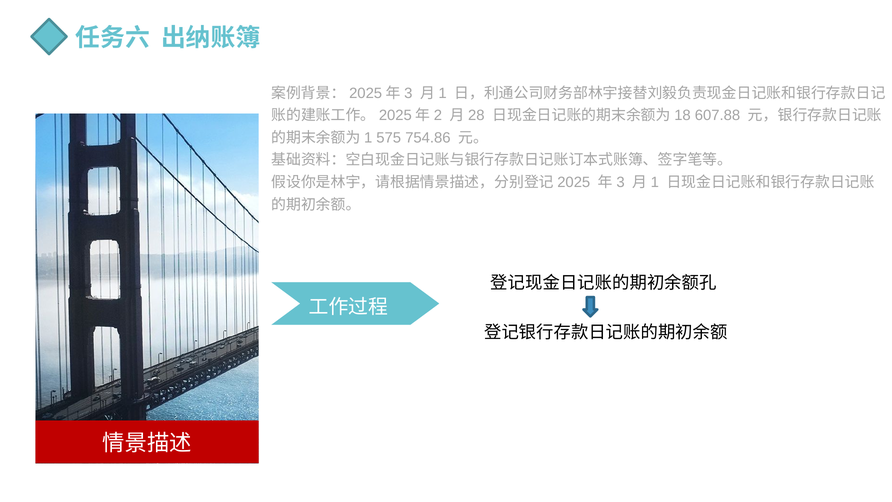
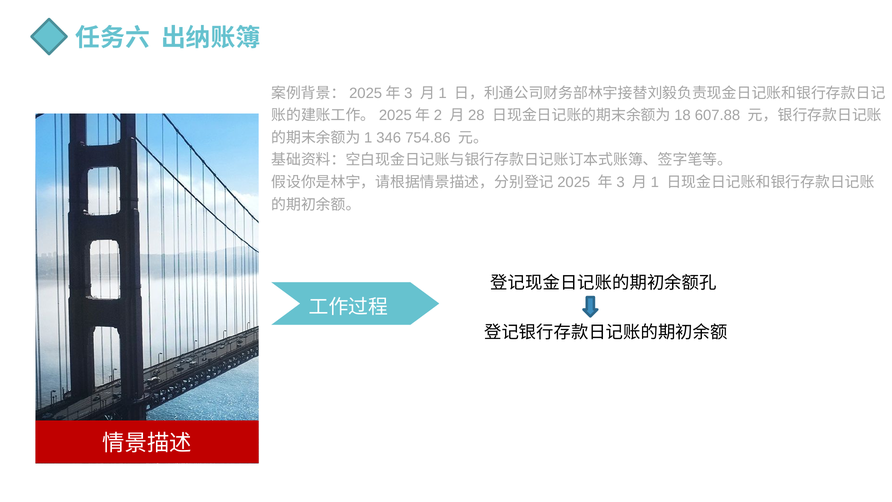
575: 575 -> 346
